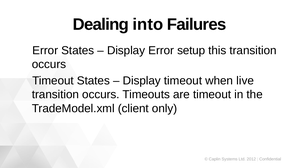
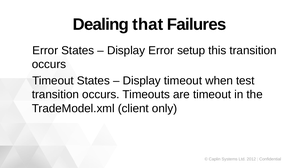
into: into -> that
live: live -> test
